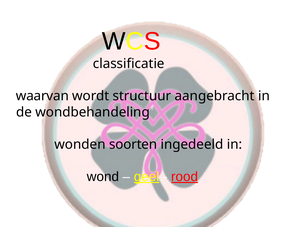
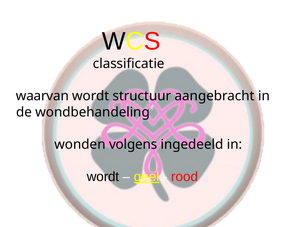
soorten: soorten -> volgens
wond at (103, 176): wond -> wordt
rood underline: present -> none
